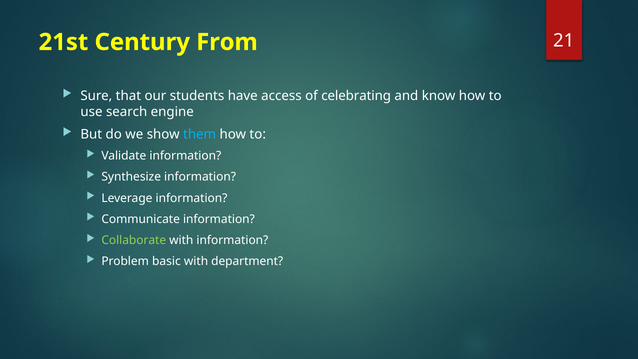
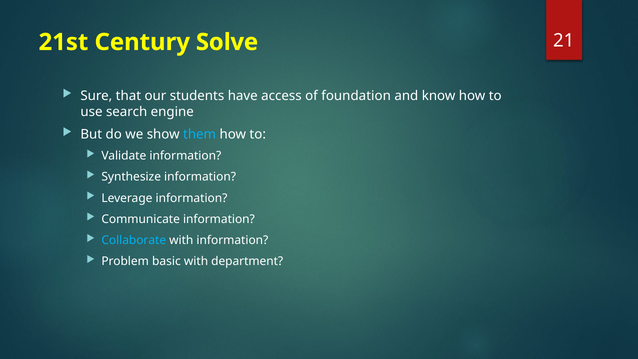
From: From -> Solve
celebrating: celebrating -> foundation
Collaborate colour: light green -> light blue
